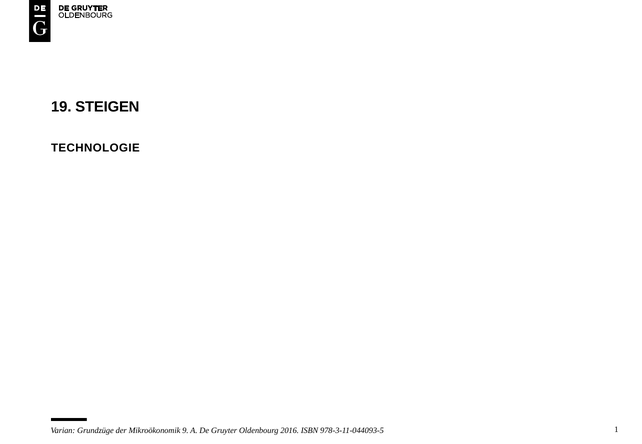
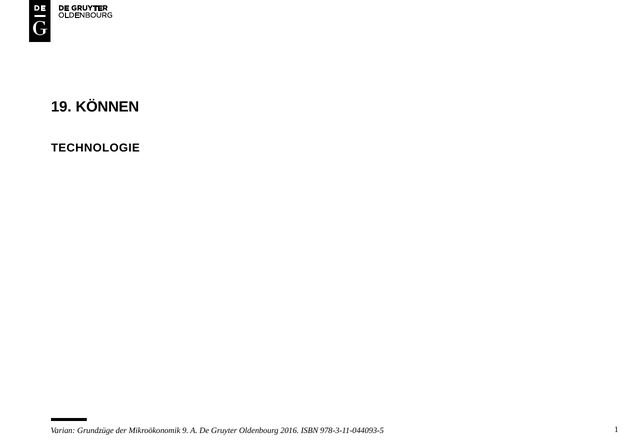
STEIGEN: STEIGEN -> KÖNNEN
